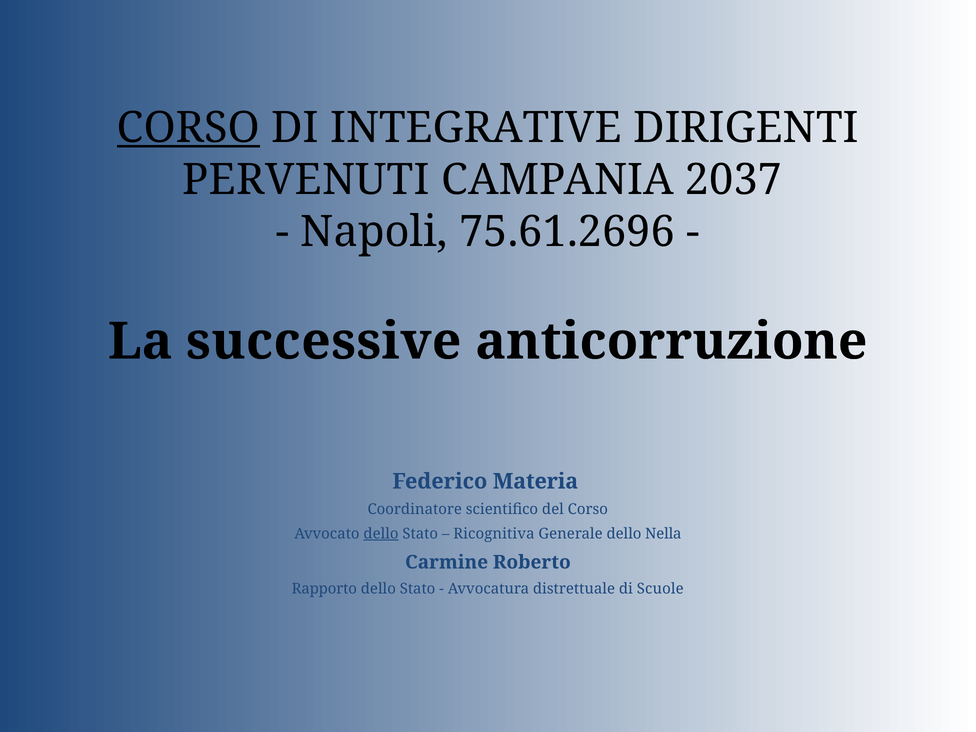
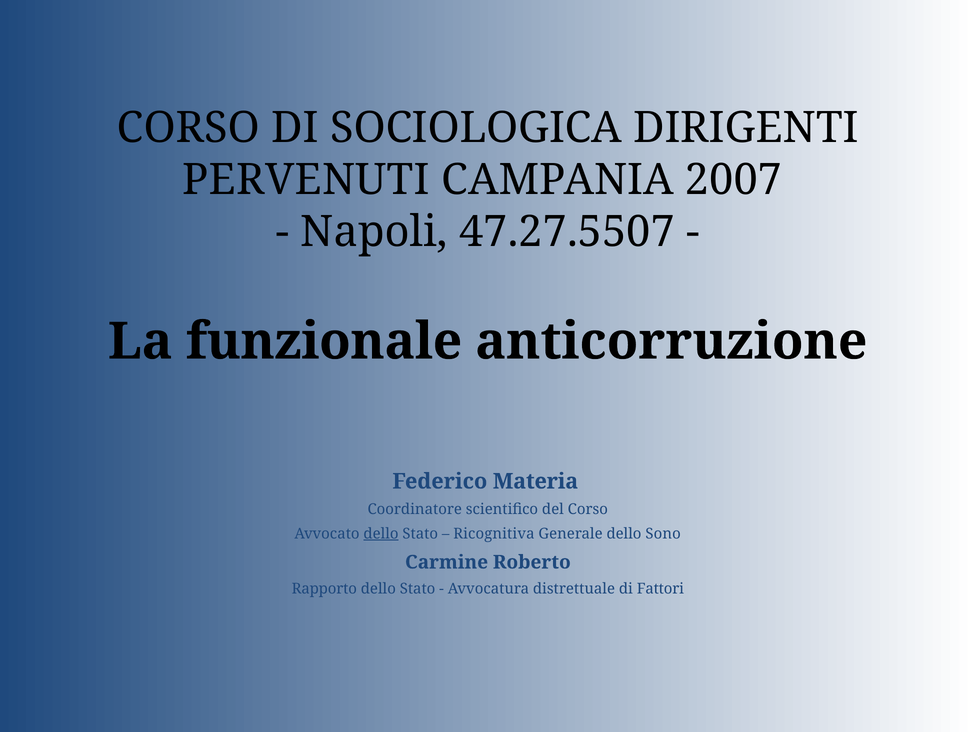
CORSO at (189, 128) underline: present -> none
INTEGRATIVE: INTEGRATIVE -> SOCIOLOGICA
2037: 2037 -> 2007
75.61.2696: 75.61.2696 -> 47.27.5507
successive: successive -> funzionale
Nella: Nella -> Sono
Scuole: Scuole -> Fattori
